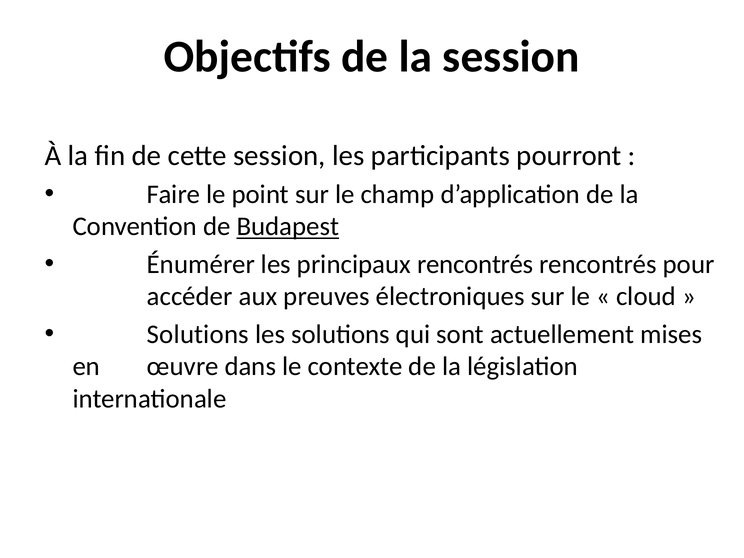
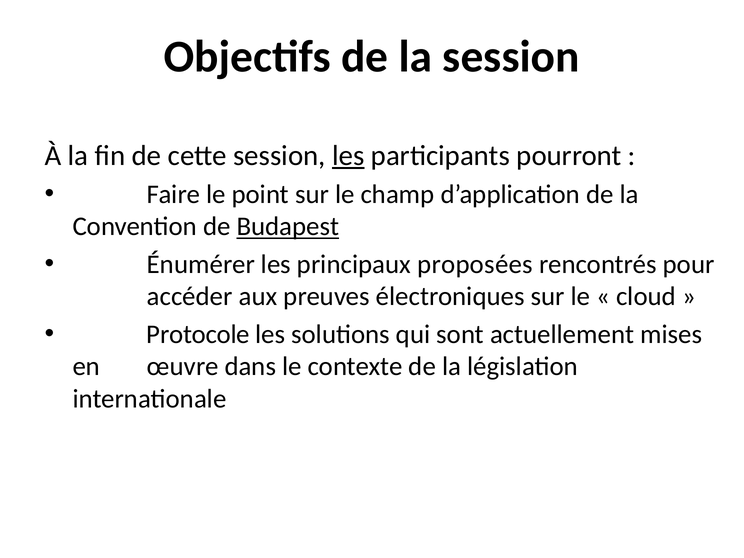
les at (348, 156) underline: none -> present
principaux rencontrés: rencontrés -> proposées
Solutions at (198, 334): Solutions -> Protocole
